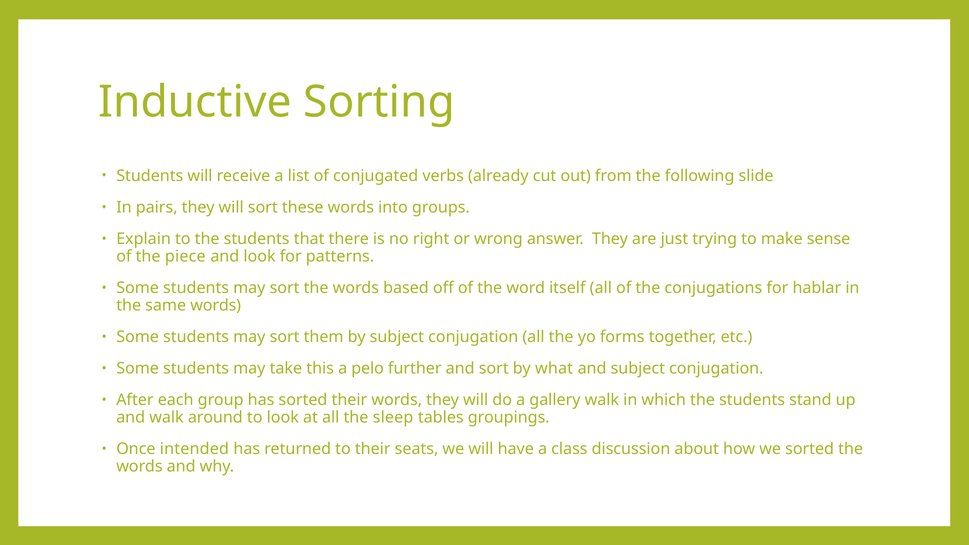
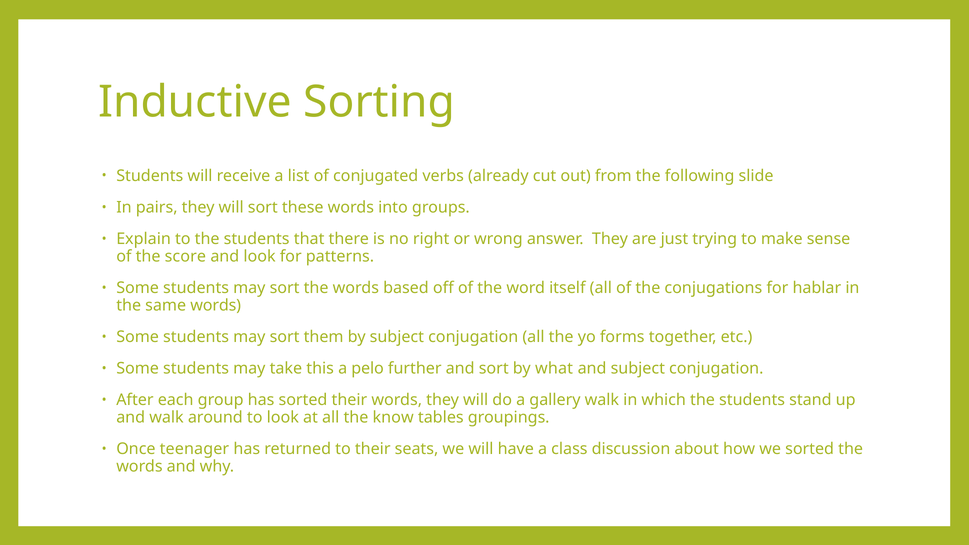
piece: piece -> score
sleep: sleep -> know
intended: intended -> teenager
